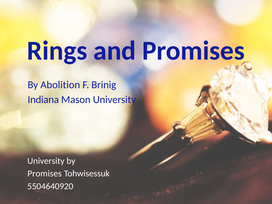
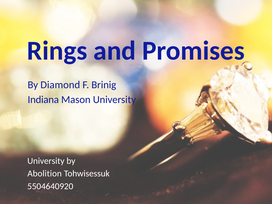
Abolition: Abolition -> Diamond
Promises at (45, 174): Promises -> Abolition
